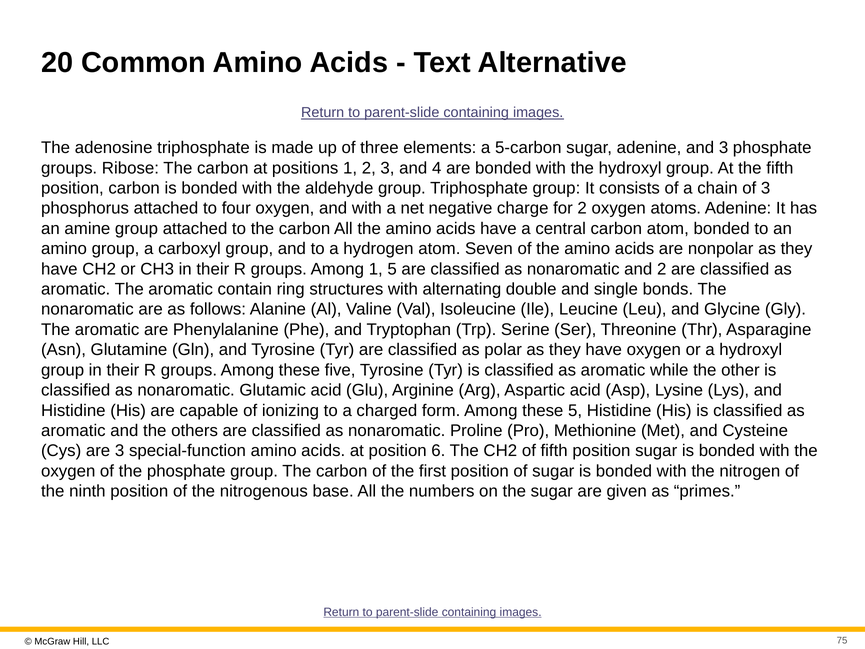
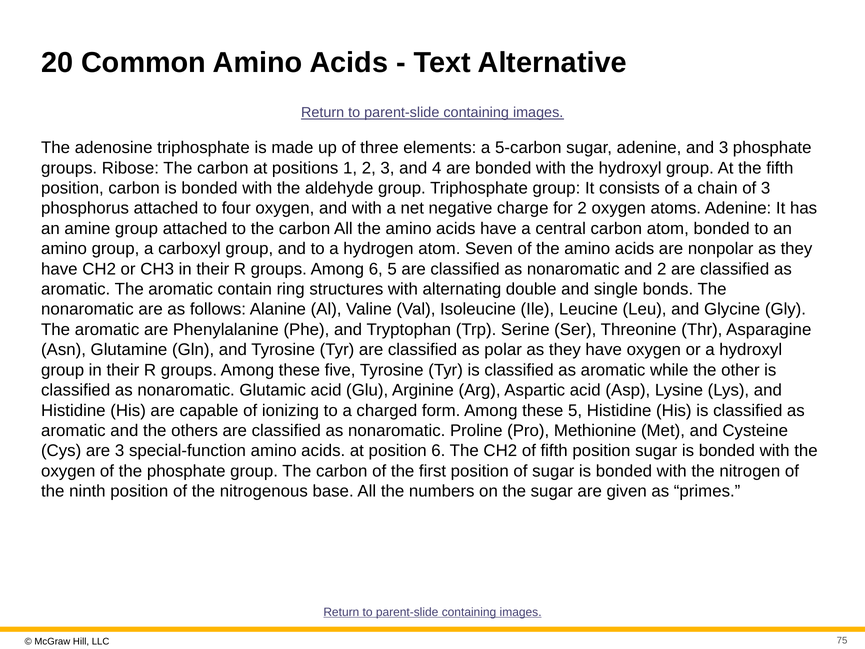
Among 1: 1 -> 6
